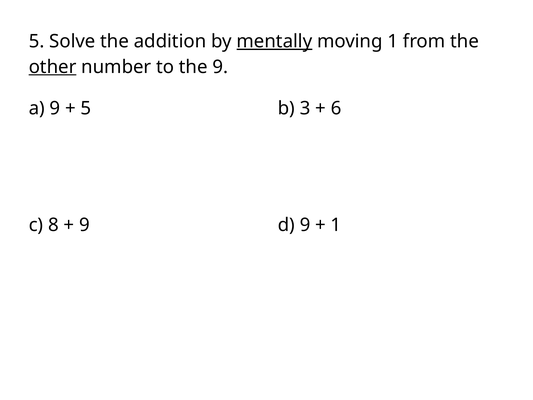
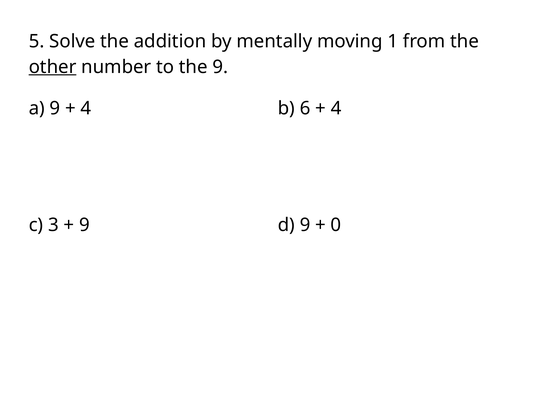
mentally underline: present -> none
5 at (86, 108): 5 -> 4
3: 3 -> 6
6 at (336, 108): 6 -> 4
8: 8 -> 3
1 at (336, 225): 1 -> 0
